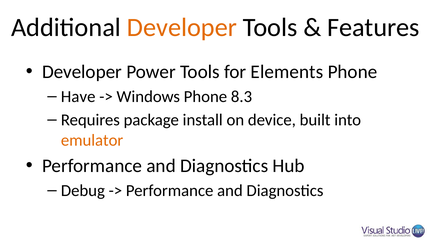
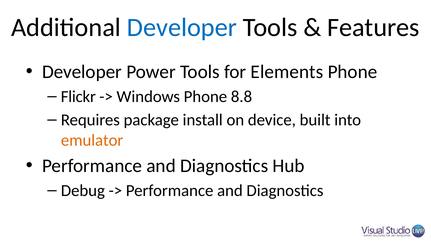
Developer at (182, 28) colour: orange -> blue
Have: Have -> Flickr
8.3: 8.3 -> 8.8
